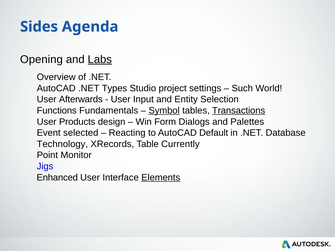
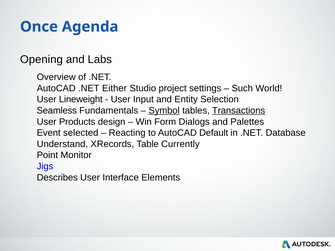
Sides: Sides -> Once
Labs underline: present -> none
Types: Types -> Either
Afterwards: Afterwards -> Lineweight
Functions: Functions -> Seamless
Technology: Technology -> Understand
Enhanced: Enhanced -> Describes
Elements underline: present -> none
